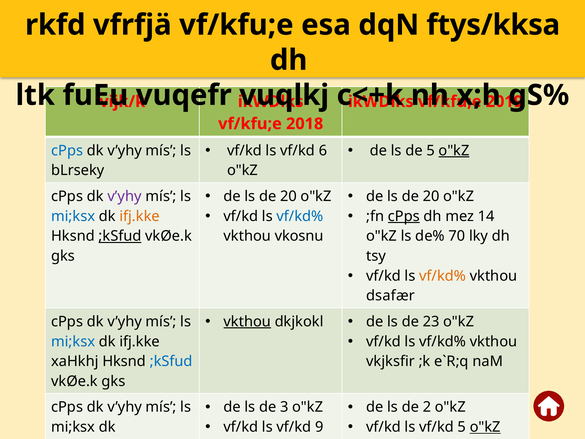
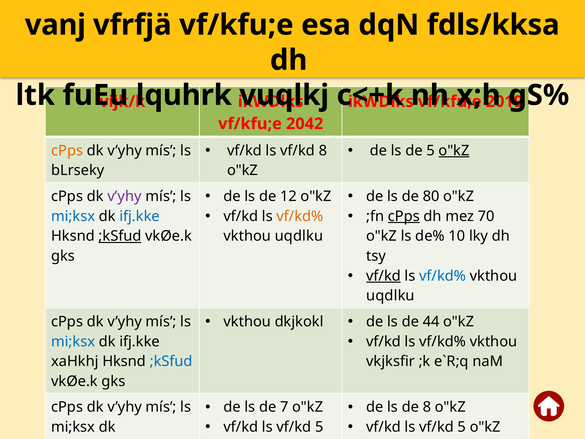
rkfd: rkfd -> vanj
ftys/kksa: ftys/kksa -> fdls/kksa
vuqefr: vuqefr -> lquhrk
2018: 2018 -> 2042
vf/kd 6: 6 -> 8
cPps at (67, 150) colour: blue -> orange
20 at (289, 196): 20 -> 12
20 at (431, 196): 20 -> 80
vf/kd% at (300, 216) colour: blue -> orange
14: 14 -> 70
ifj.kke at (140, 216) colour: orange -> blue
vkosnu at (299, 236): vkosnu -> uqdlku
de% 70: 70 -> 10
vf/kd at (383, 276) underline: none -> present
vf/kd% at (443, 276) colour: orange -> blue
dsafær at (391, 296): dsafær -> uqdlku
vkthou at (247, 321) underline: present -> none
23: 23 -> 44
de 3: 3 -> 7
2 at (427, 407): 2 -> 8
9 at (319, 427): 9 -> 5
o"kZ at (485, 427) underline: present -> none
